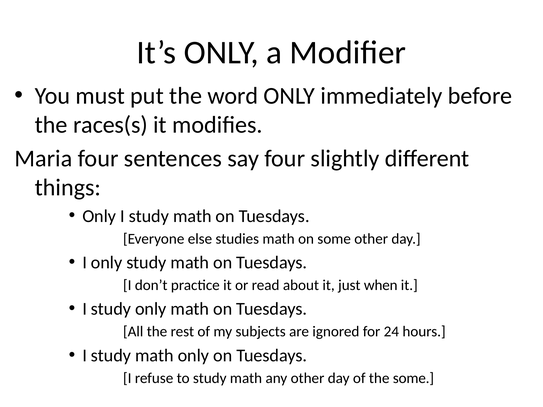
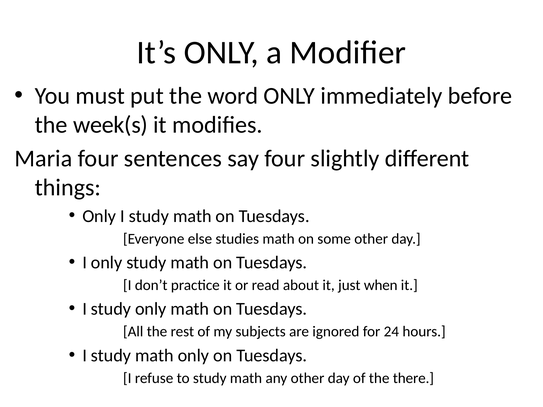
races(s: races(s -> week(s
the some: some -> there
